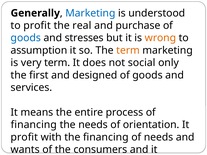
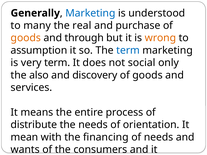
to profit: profit -> many
goods at (26, 38) colour: blue -> orange
stresses: stresses -> through
term at (128, 50) colour: orange -> blue
first: first -> also
designed: designed -> discovery
financing at (34, 125): financing -> distribute
profit at (24, 137): profit -> mean
